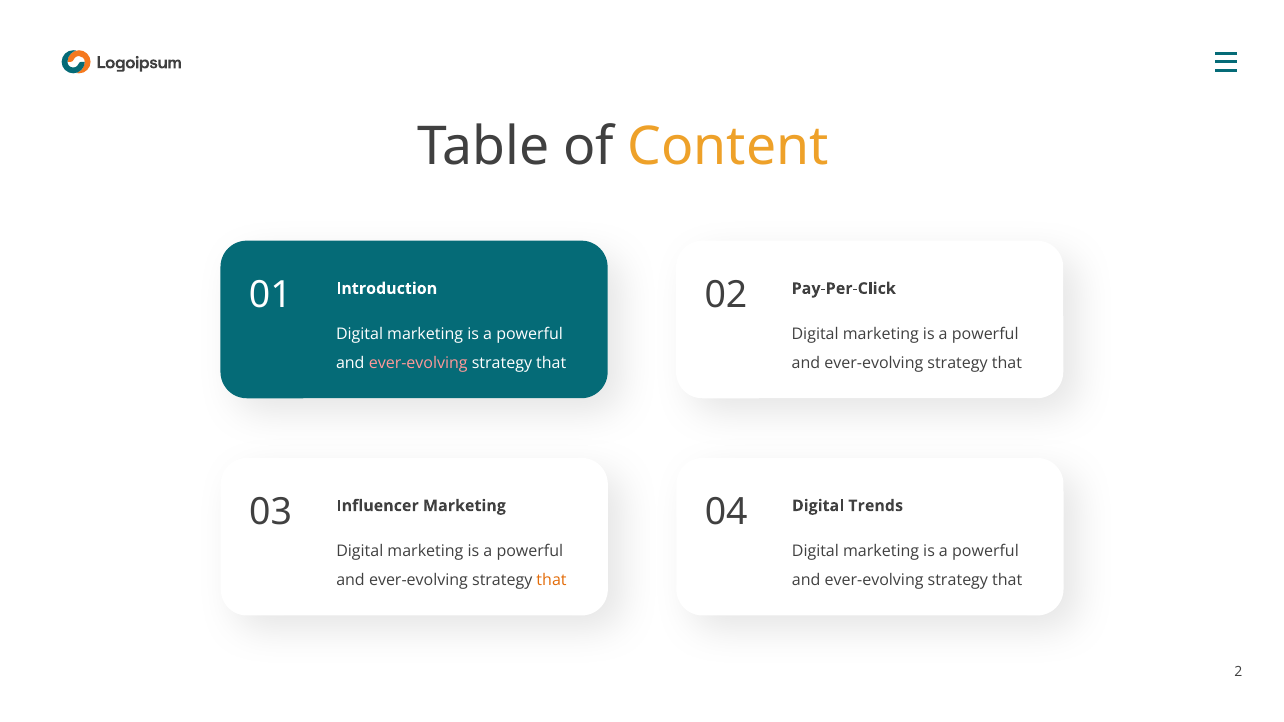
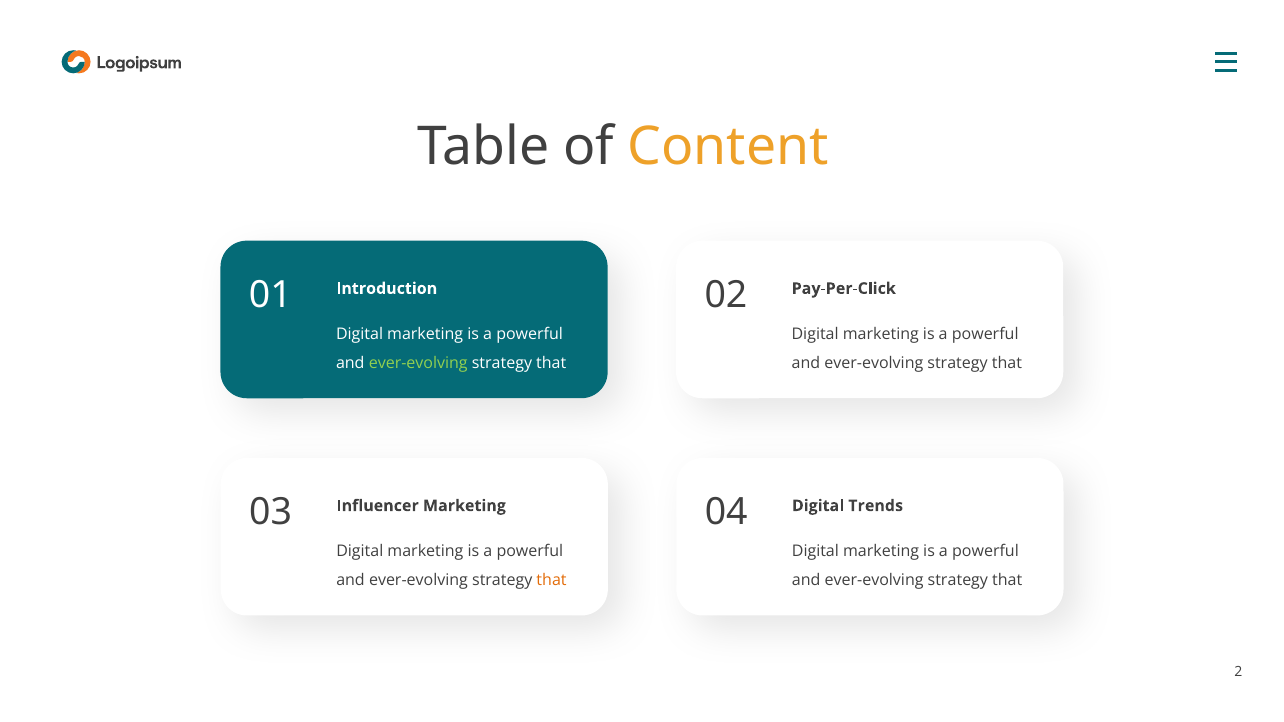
ever-evolving at (418, 363) colour: pink -> light green
